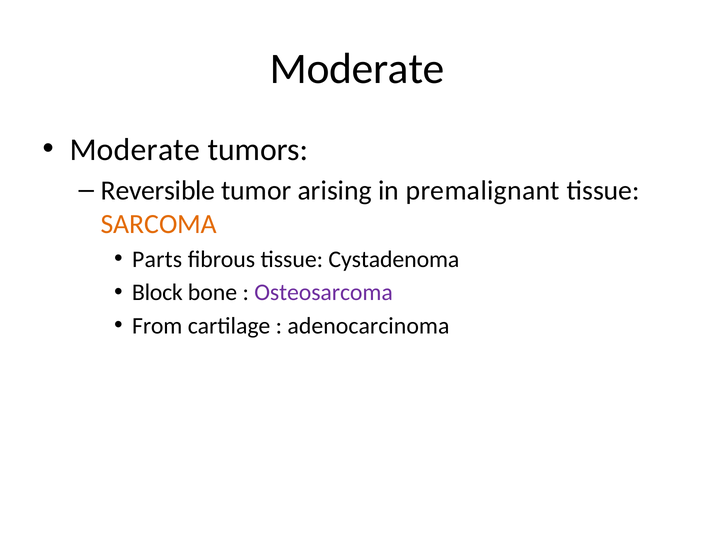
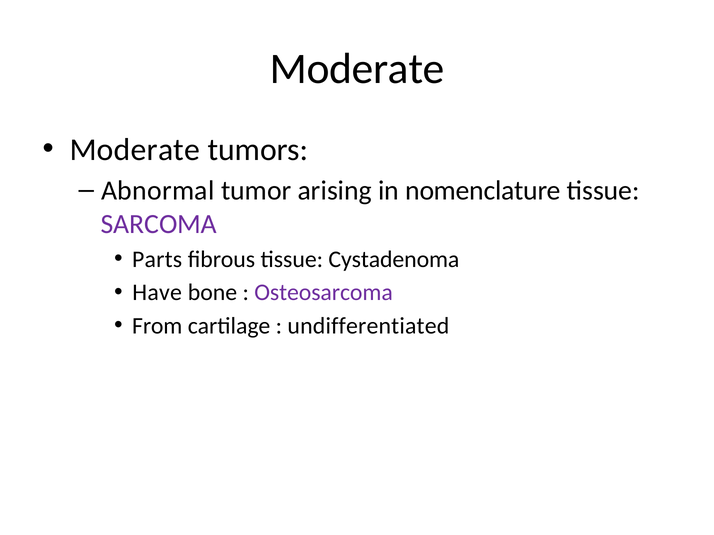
Reversible: Reversible -> Abnormal
premalignant: premalignant -> nomenclature
SARCOMA colour: orange -> purple
Block: Block -> Have
adenocarcinoma: adenocarcinoma -> undifferentiated
